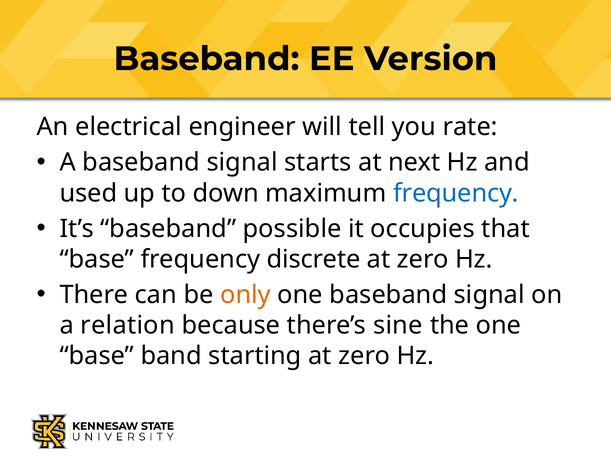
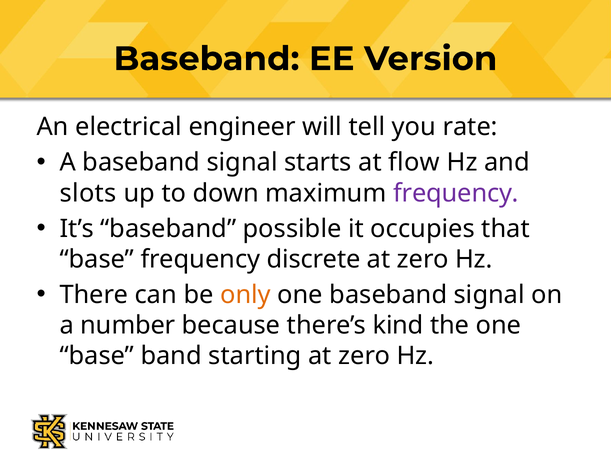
next: next -> flow
used: used -> slots
frequency at (456, 193) colour: blue -> purple
relation: relation -> number
sine: sine -> kind
